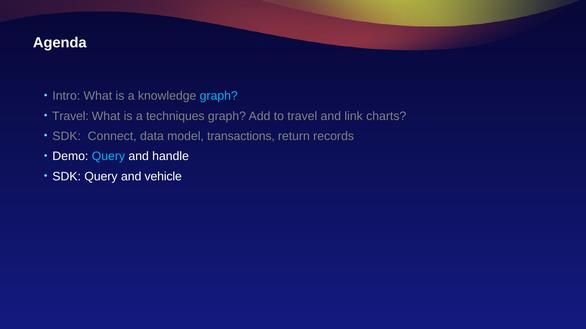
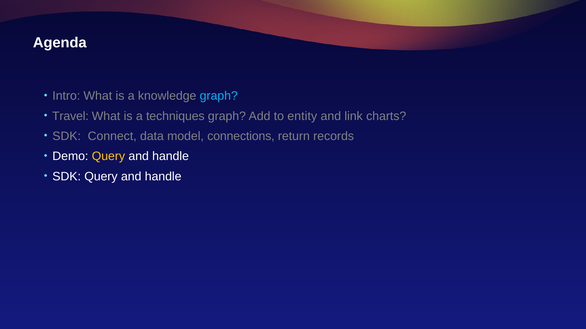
to travel: travel -> entity
transactions: transactions -> connections
Query at (108, 157) colour: light blue -> yellow
SDK Query and vehicle: vehicle -> handle
